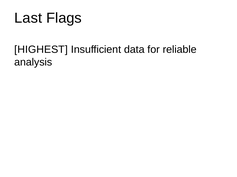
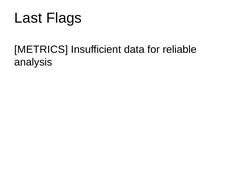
HIGHEST: HIGHEST -> METRICS
